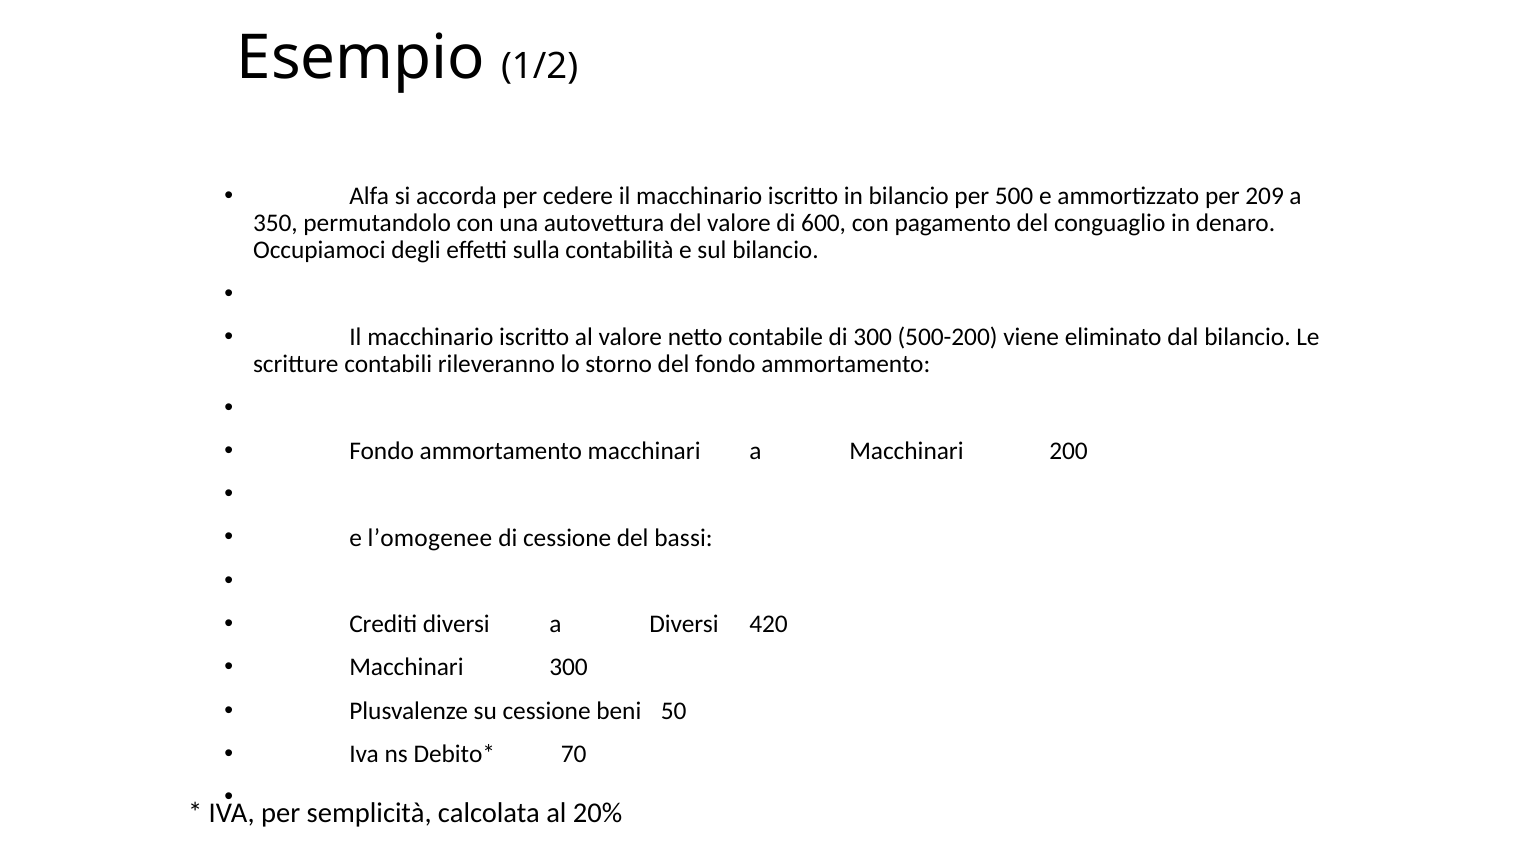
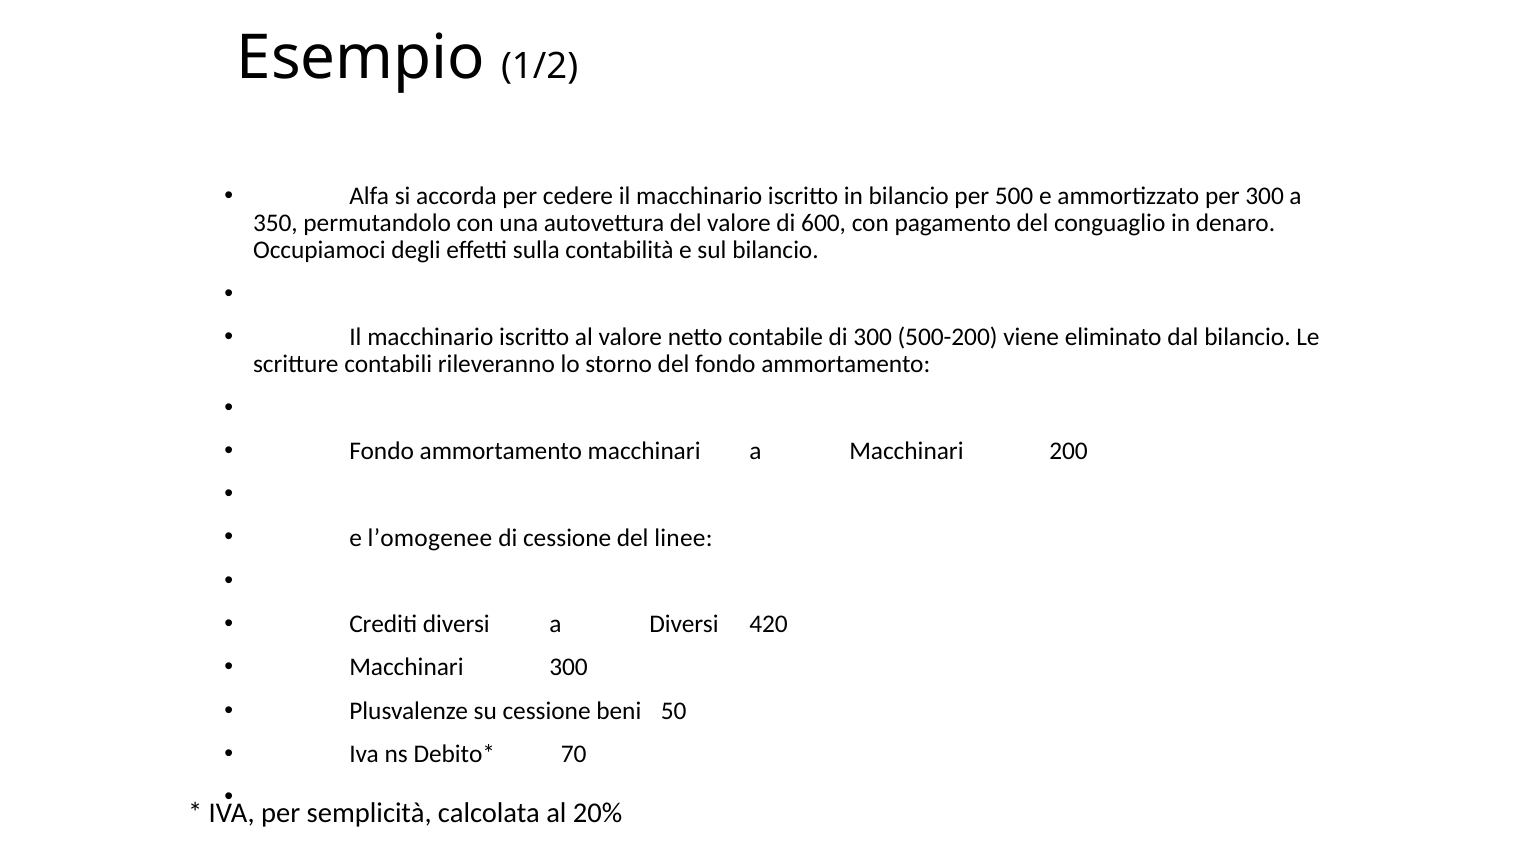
per 209: 209 -> 300
bassi: bassi -> linee
